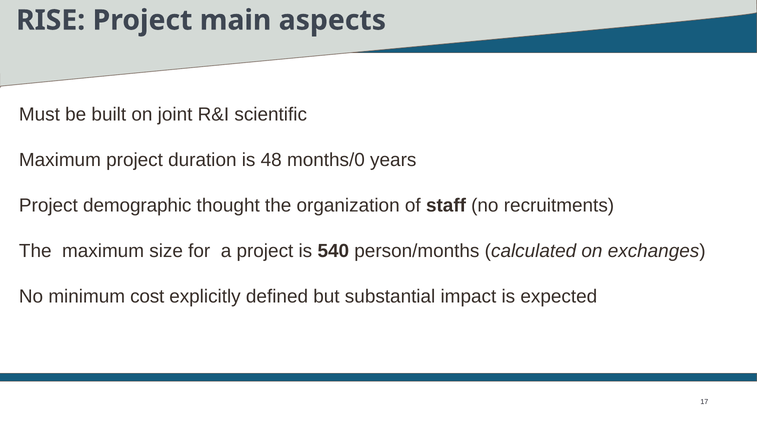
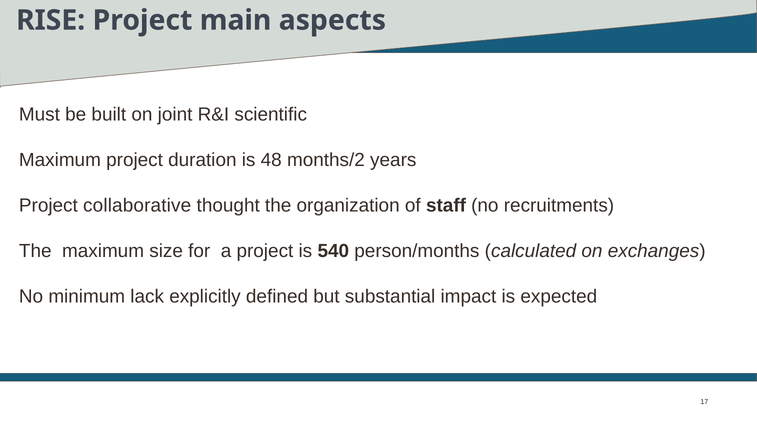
months/0: months/0 -> months/2
demographic: demographic -> collaborative
cost: cost -> lack
